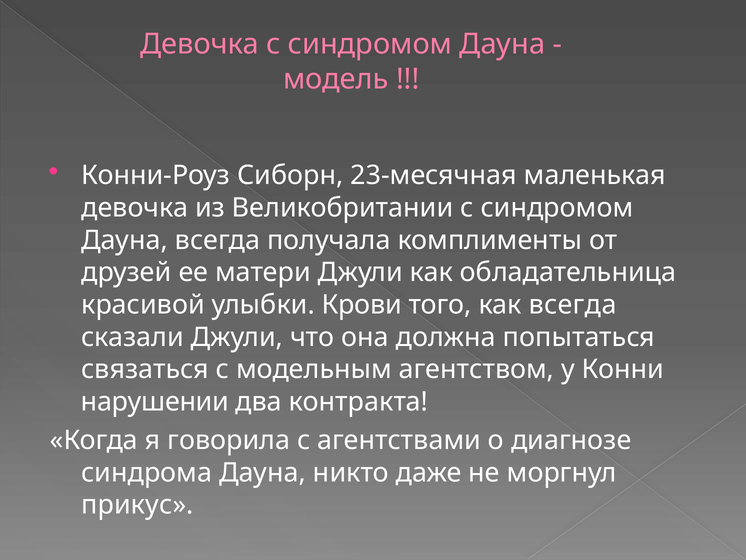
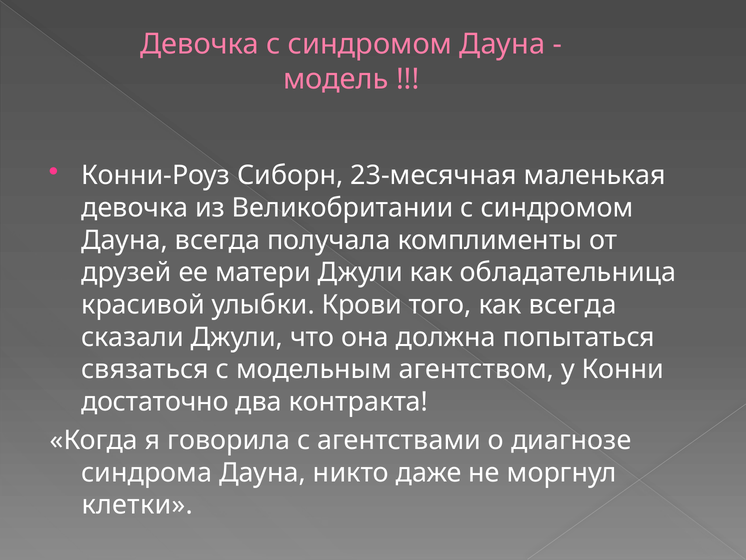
нарушении: нарушении -> достаточно
прикус: прикус -> клетки
